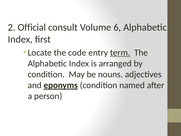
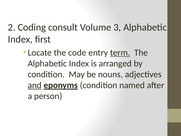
Official: Official -> Coding
6: 6 -> 3
and underline: none -> present
